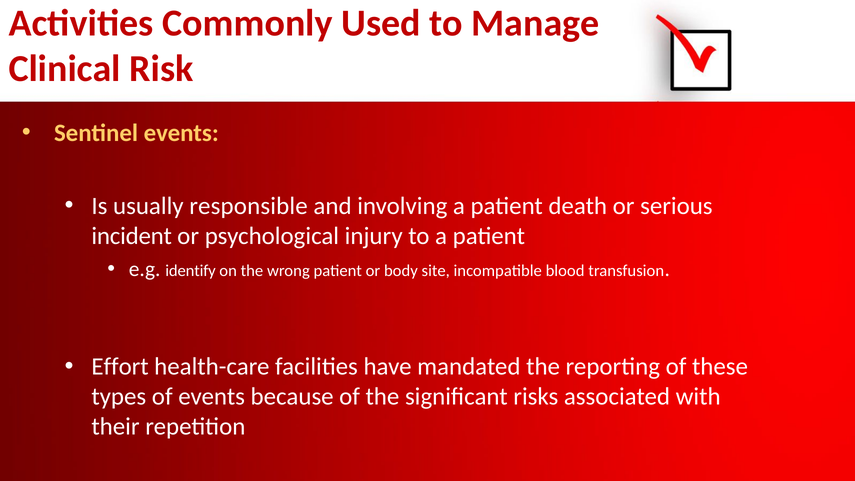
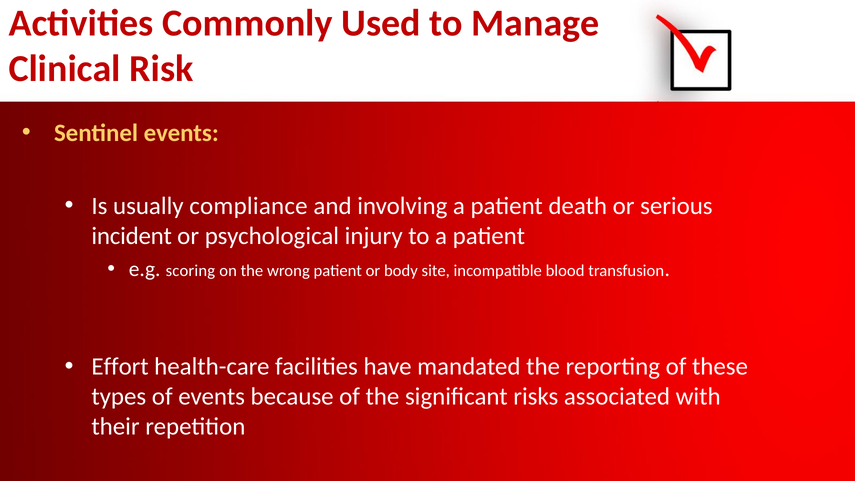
responsible: responsible -> compliance
identify: identify -> scoring
